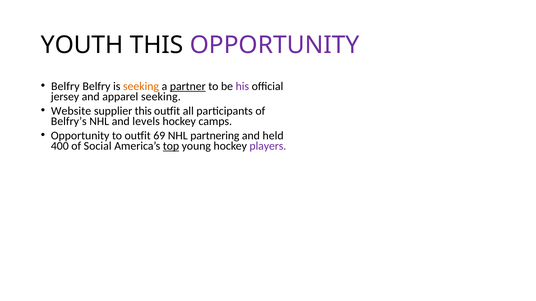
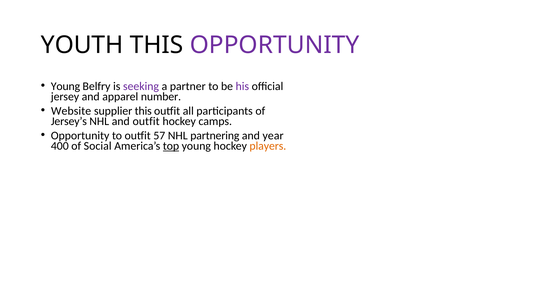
Belfry at (65, 86): Belfry -> Young
seeking at (141, 86) colour: orange -> purple
partner underline: present -> none
apparel seeking: seeking -> number
Belfry’s: Belfry’s -> Jersey’s
and levels: levels -> outfit
69: 69 -> 57
held: held -> year
players colour: purple -> orange
